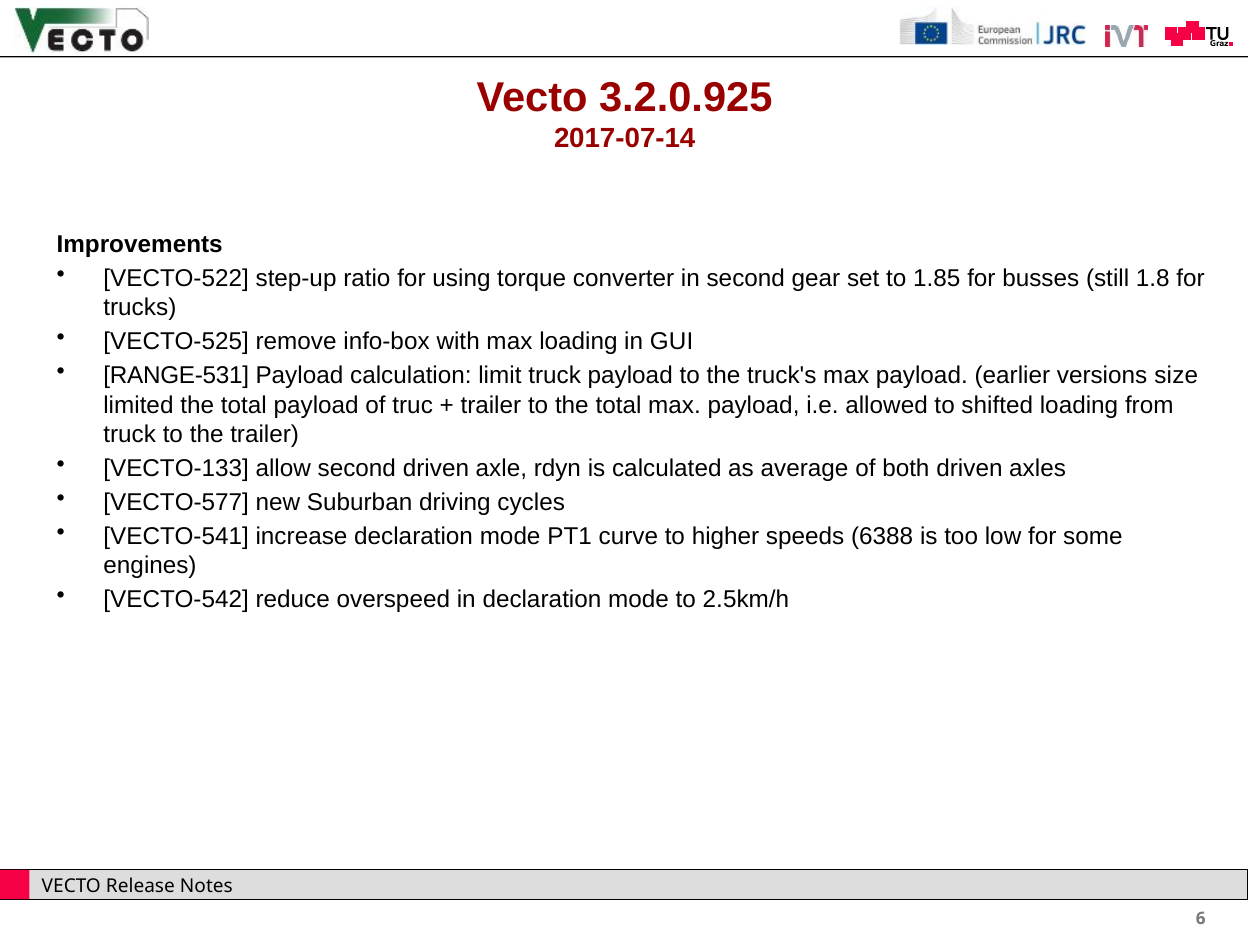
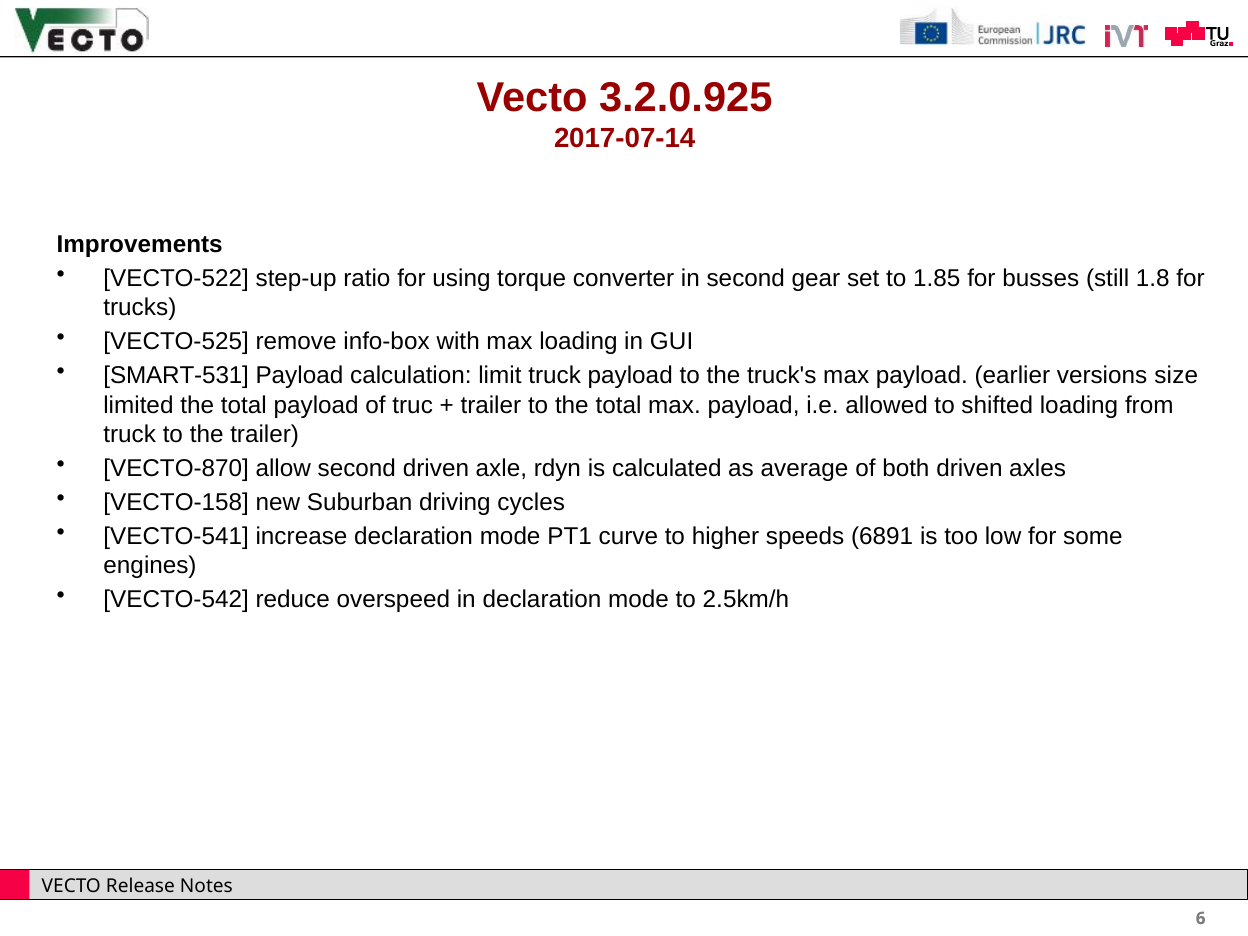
RANGE-531: RANGE-531 -> SMART-531
VECTO-133: VECTO-133 -> VECTO-870
VECTO-577: VECTO-577 -> VECTO-158
6388: 6388 -> 6891
